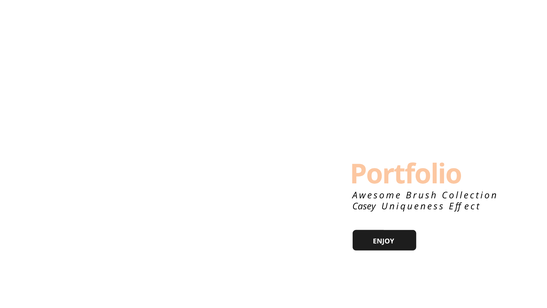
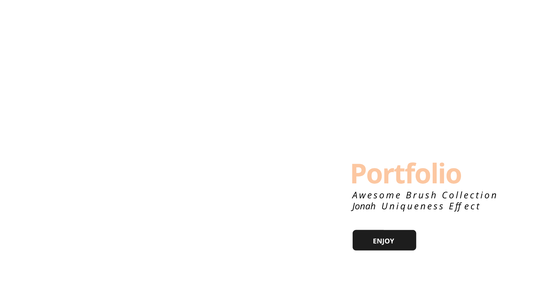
Casey: Casey -> Jonah
